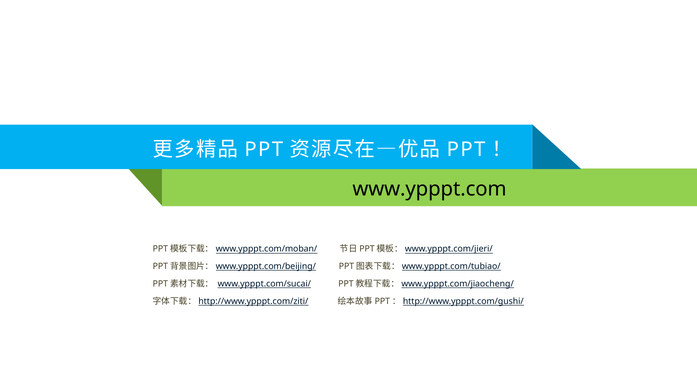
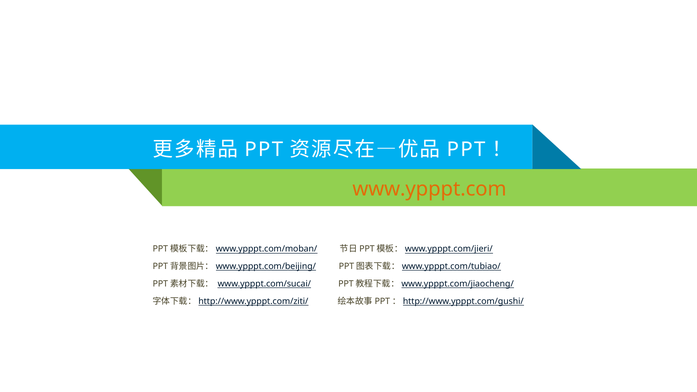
www.ypppt.com colour: black -> orange
